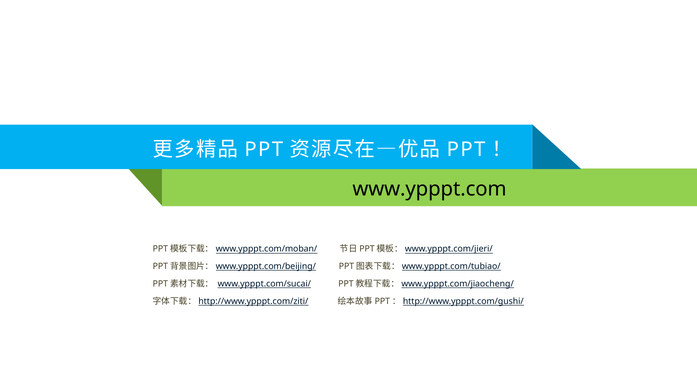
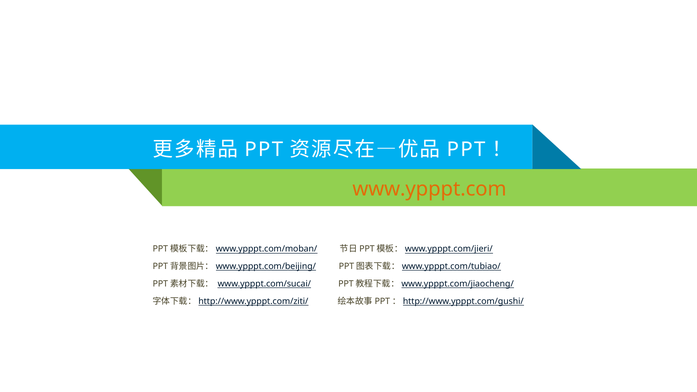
www.ypppt.com colour: black -> orange
